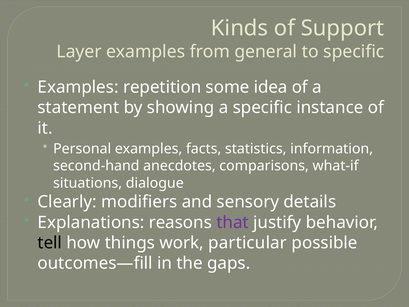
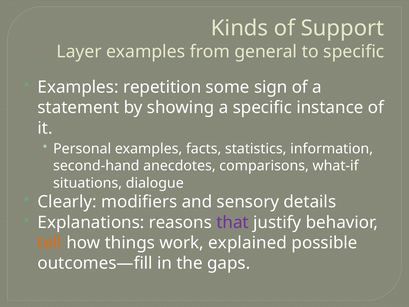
idea: idea -> sign
tell colour: black -> orange
particular: particular -> explained
